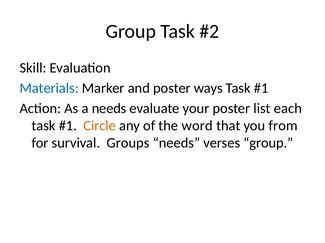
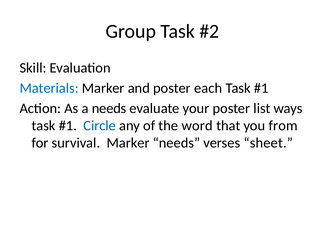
ways: ways -> each
each: each -> ways
Circle colour: orange -> blue
survival Groups: Groups -> Marker
verses group: group -> sheet
